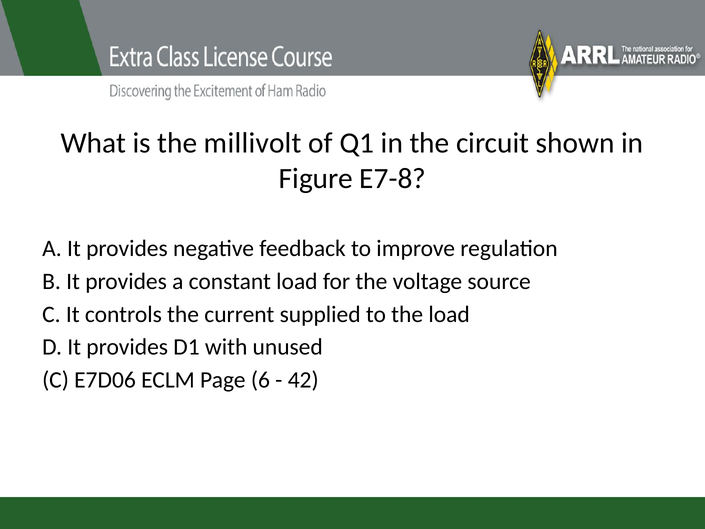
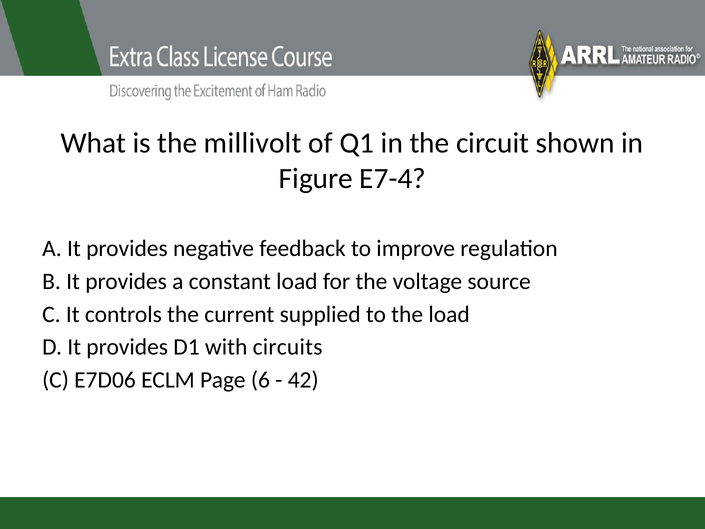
E7-8: E7-8 -> E7-4
unused: unused -> circuits
